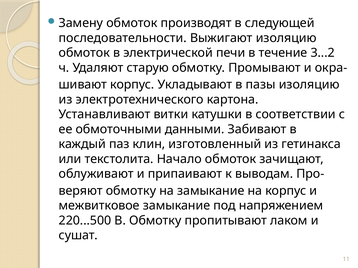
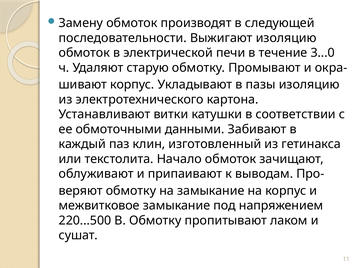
3...2: 3...2 -> 3...0
